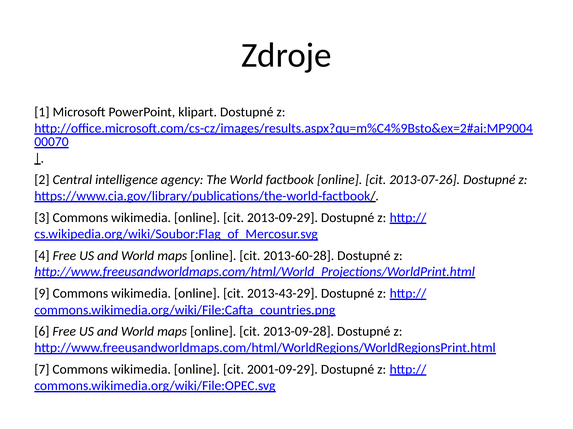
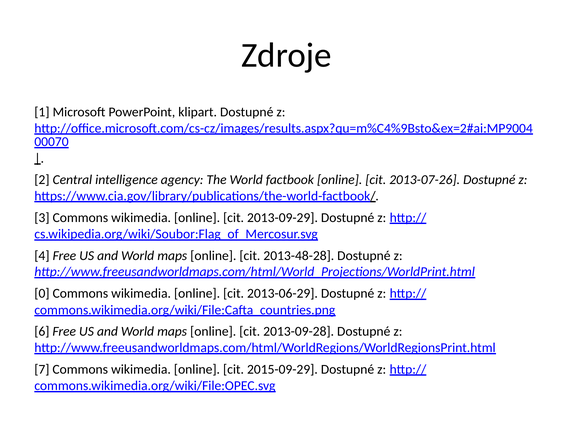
2013-60-28: 2013-60-28 -> 2013-48-28
9: 9 -> 0
2013-43-29: 2013-43-29 -> 2013-06-29
2001-09-29: 2001-09-29 -> 2015-09-29
